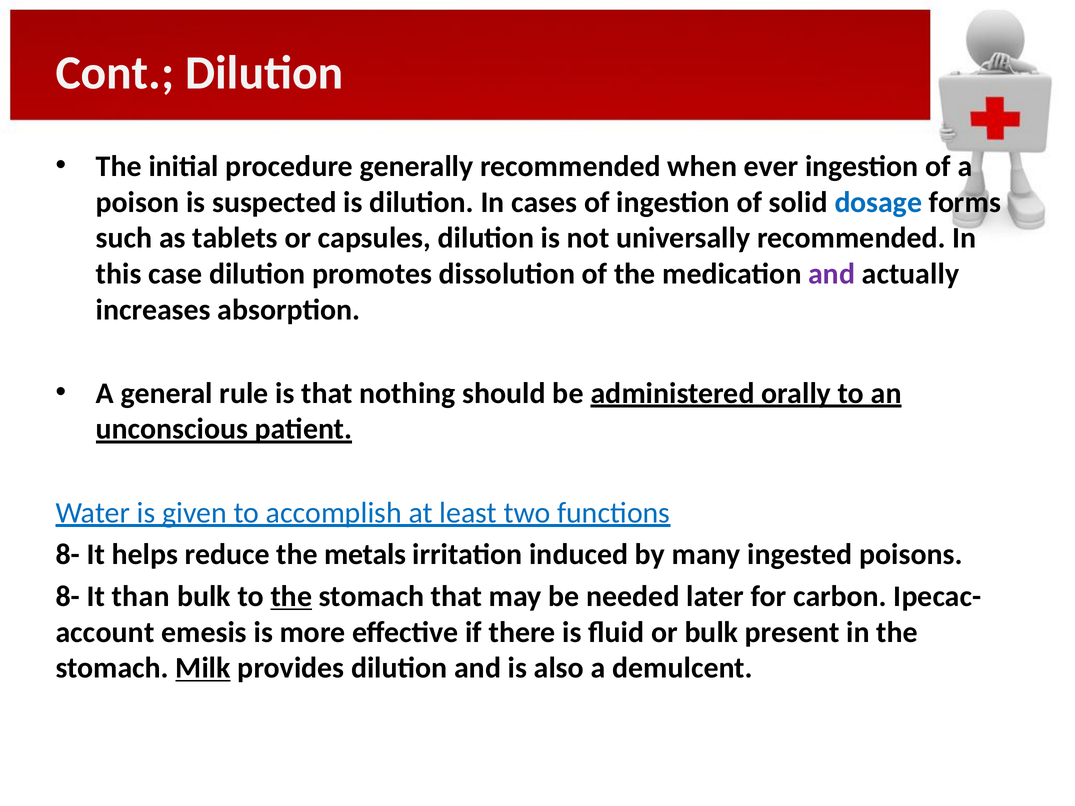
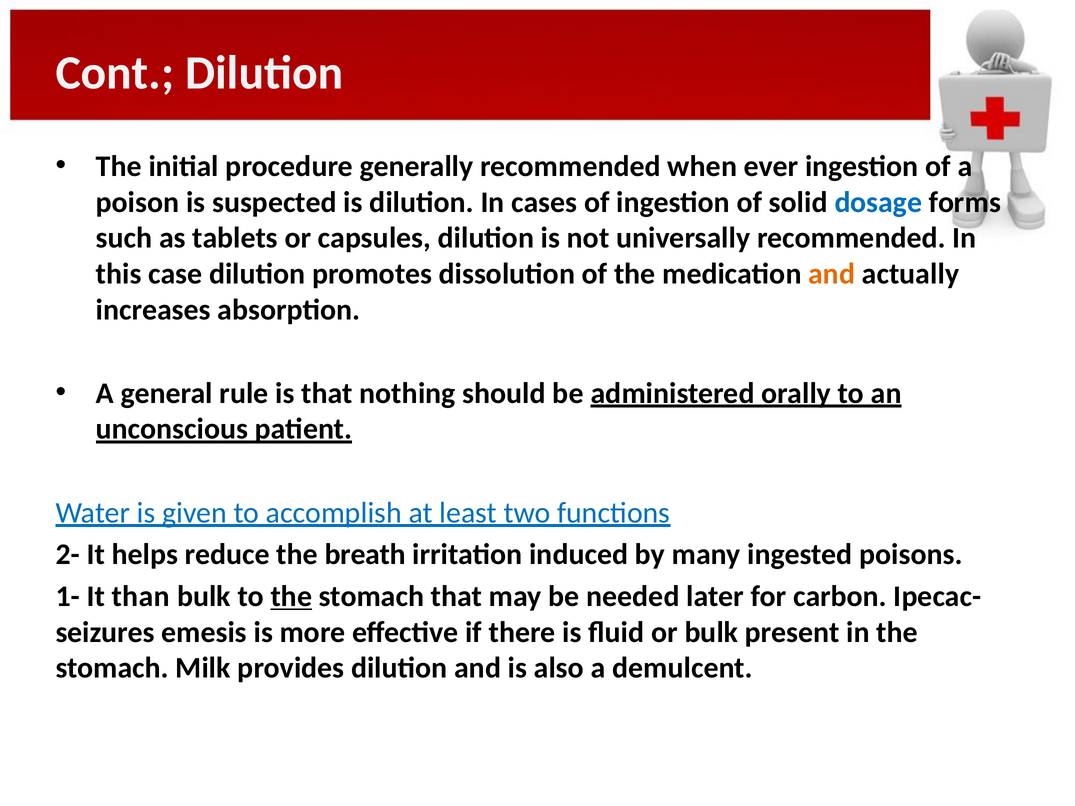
and at (832, 274) colour: purple -> orange
8- at (68, 555): 8- -> 2-
metals: metals -> breath
8- at (68, 596): 8- -> 1-
account: account -> seizures
Milk underline: present -> none
